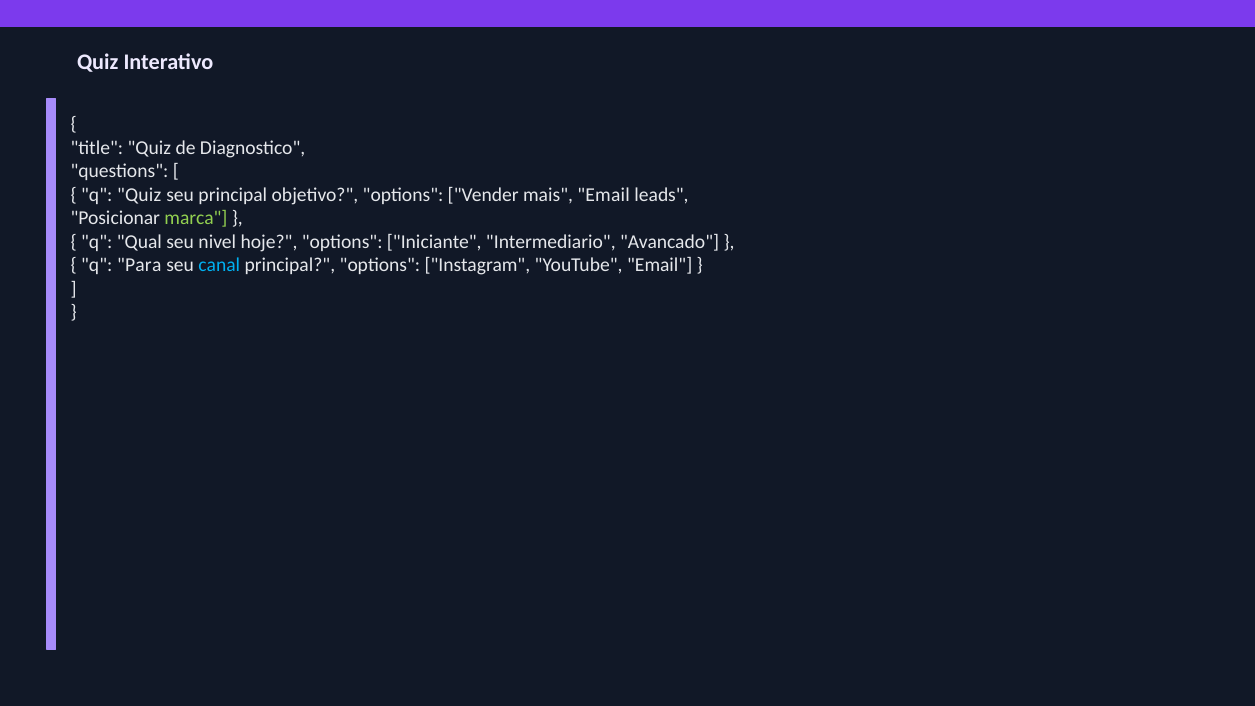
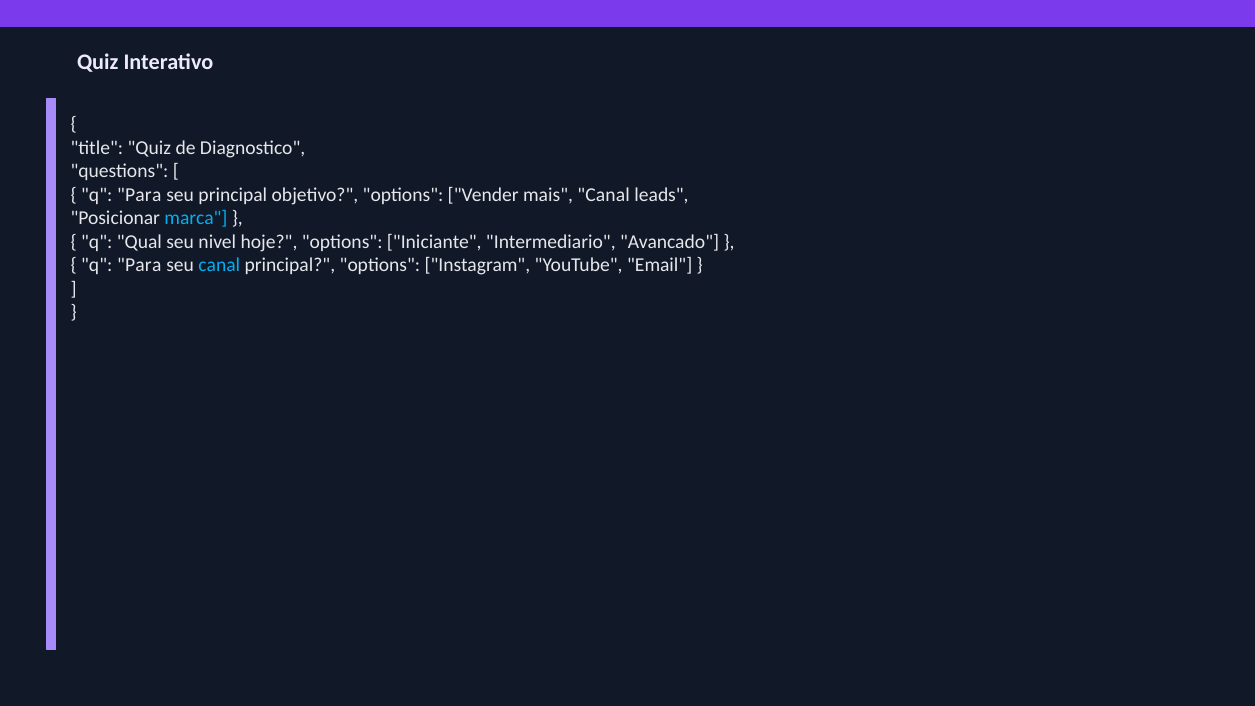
Quiz at (139, 195): Quiz -> Para
mais Email: Email -> Canal
marca colour: light green -> light blue
